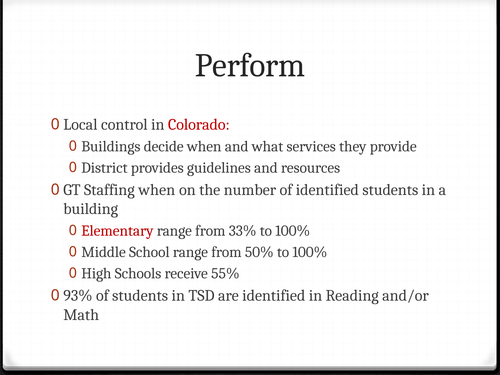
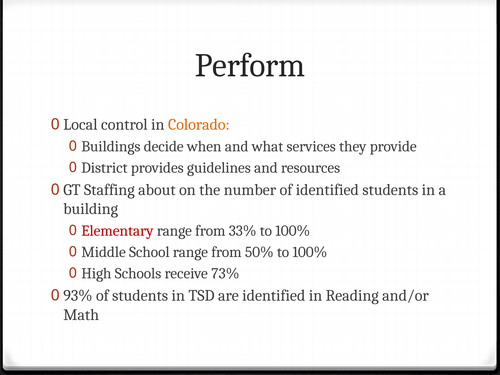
Colorado colour: red -> orange
Staffing when: when -> about
55%: 55% -> 73%
